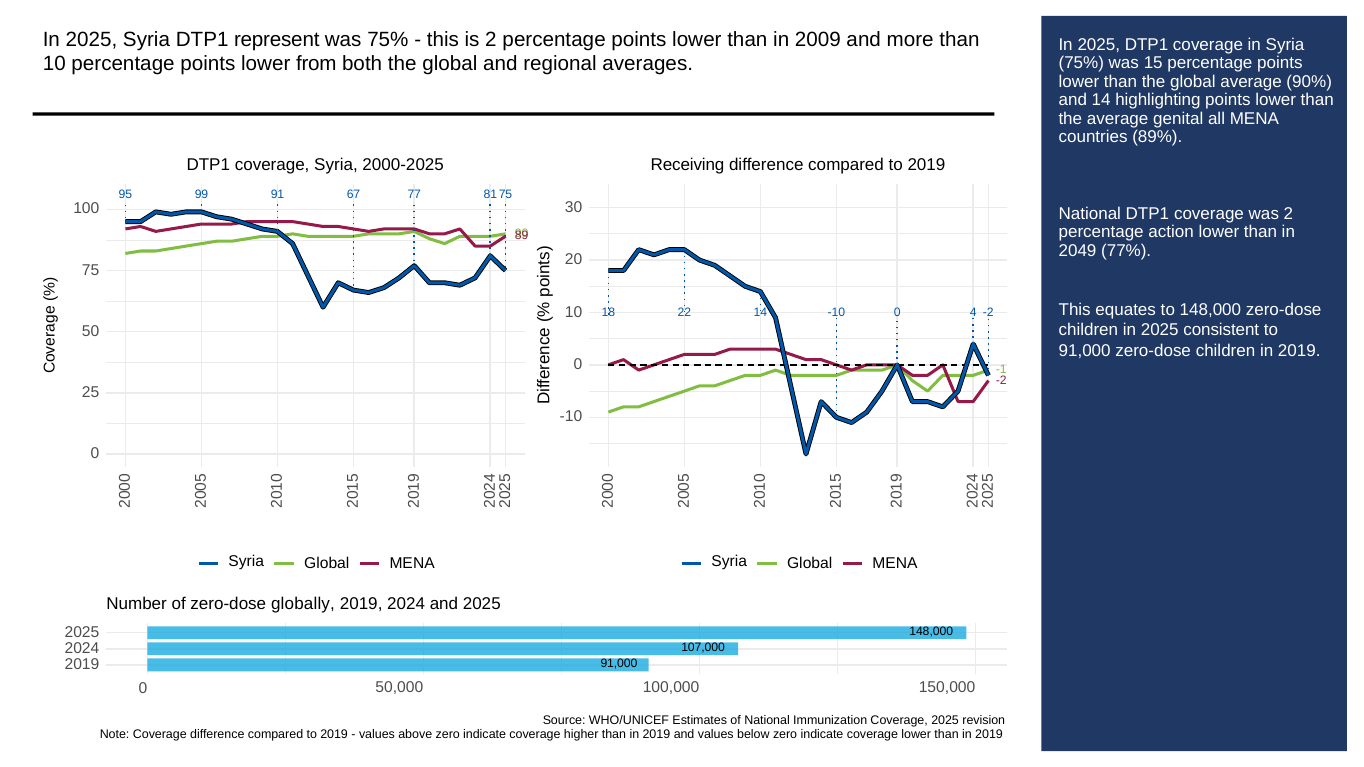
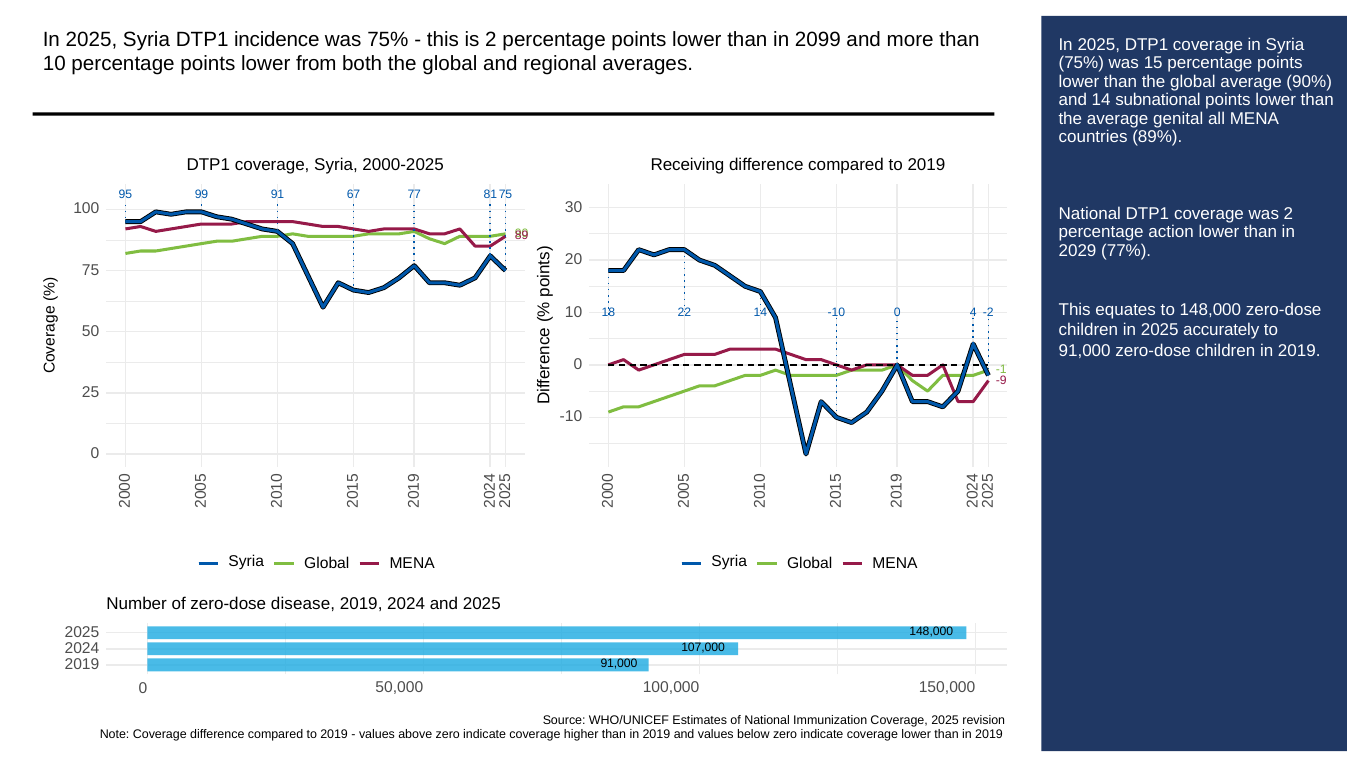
represent: represent -> incidence
2009: 2009 -> 2099
highlighting: highlighting -> subnational
2049: 2049 -> 2029
consistent: consistent -> accurately
-2 at (1001, 380): -2 -> -9
globally: globally -> disease
